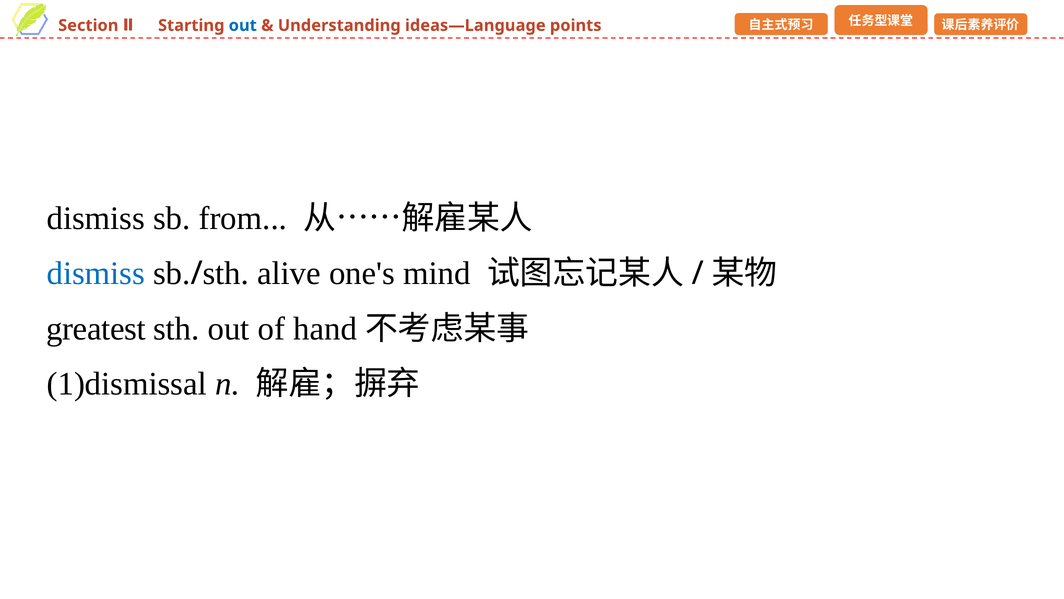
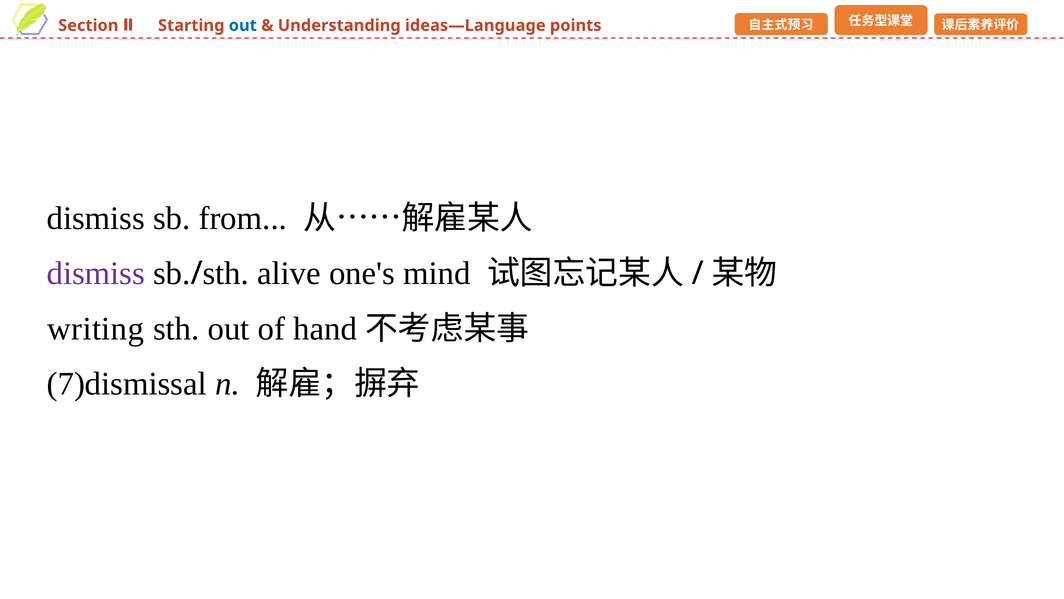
dismiss at (96, 273) colour: blue -> purple
greatest: greatest -> writing
1)dismissal: 1)dismissal -> 7)dismissal
